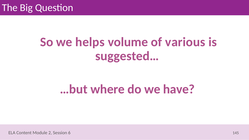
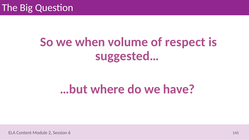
helps: helps -> when
various: various -> respect
